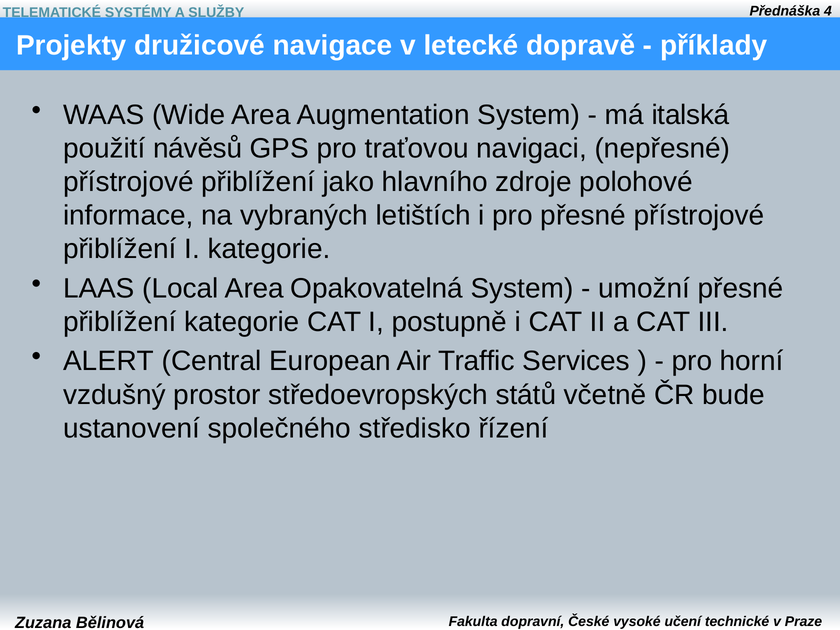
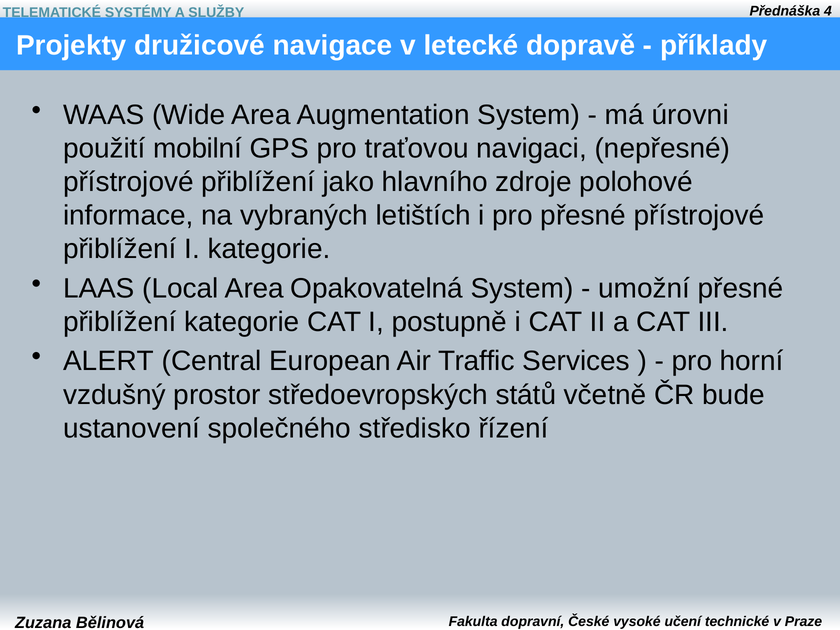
italská: italská -> úrovni
návěsů: návěsů -> mobilní
